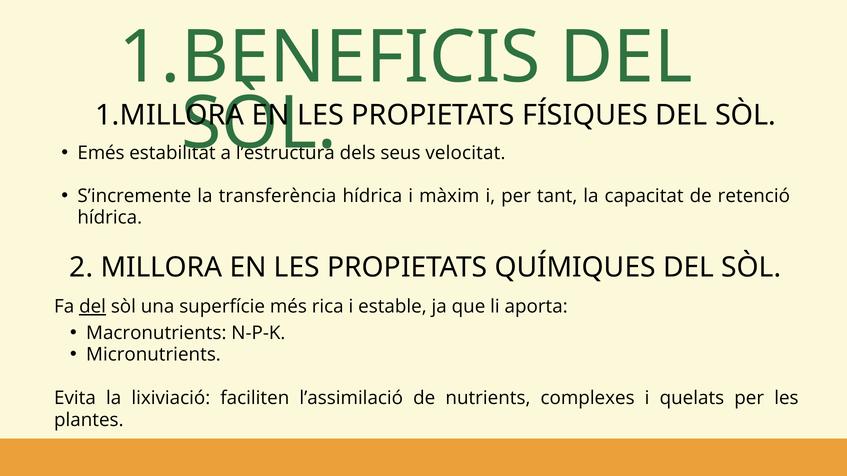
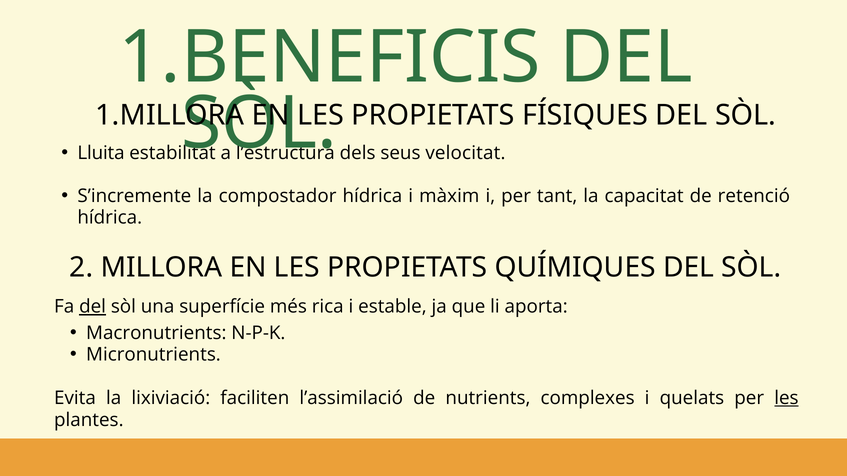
Emés: Emés -> Lluita
transferència: transferència -> compostador
les at (786, 398) underline: none -> present
